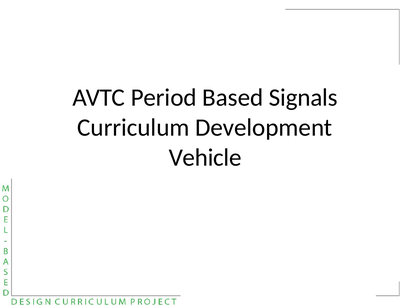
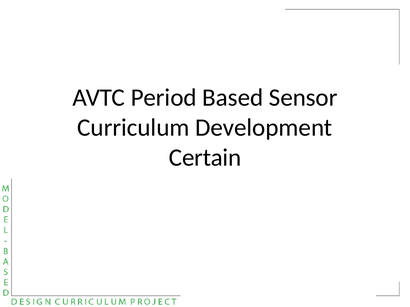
Signals: Signals -> Sensor
Vehicle: Vehicle -> Certain
